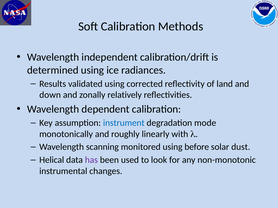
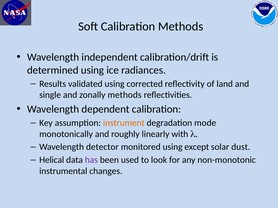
down: down -> single
zonally relatively: relatively -> methods
instrument colour: blue -> orange
scanning: scanning -> detector
before: before -> except
